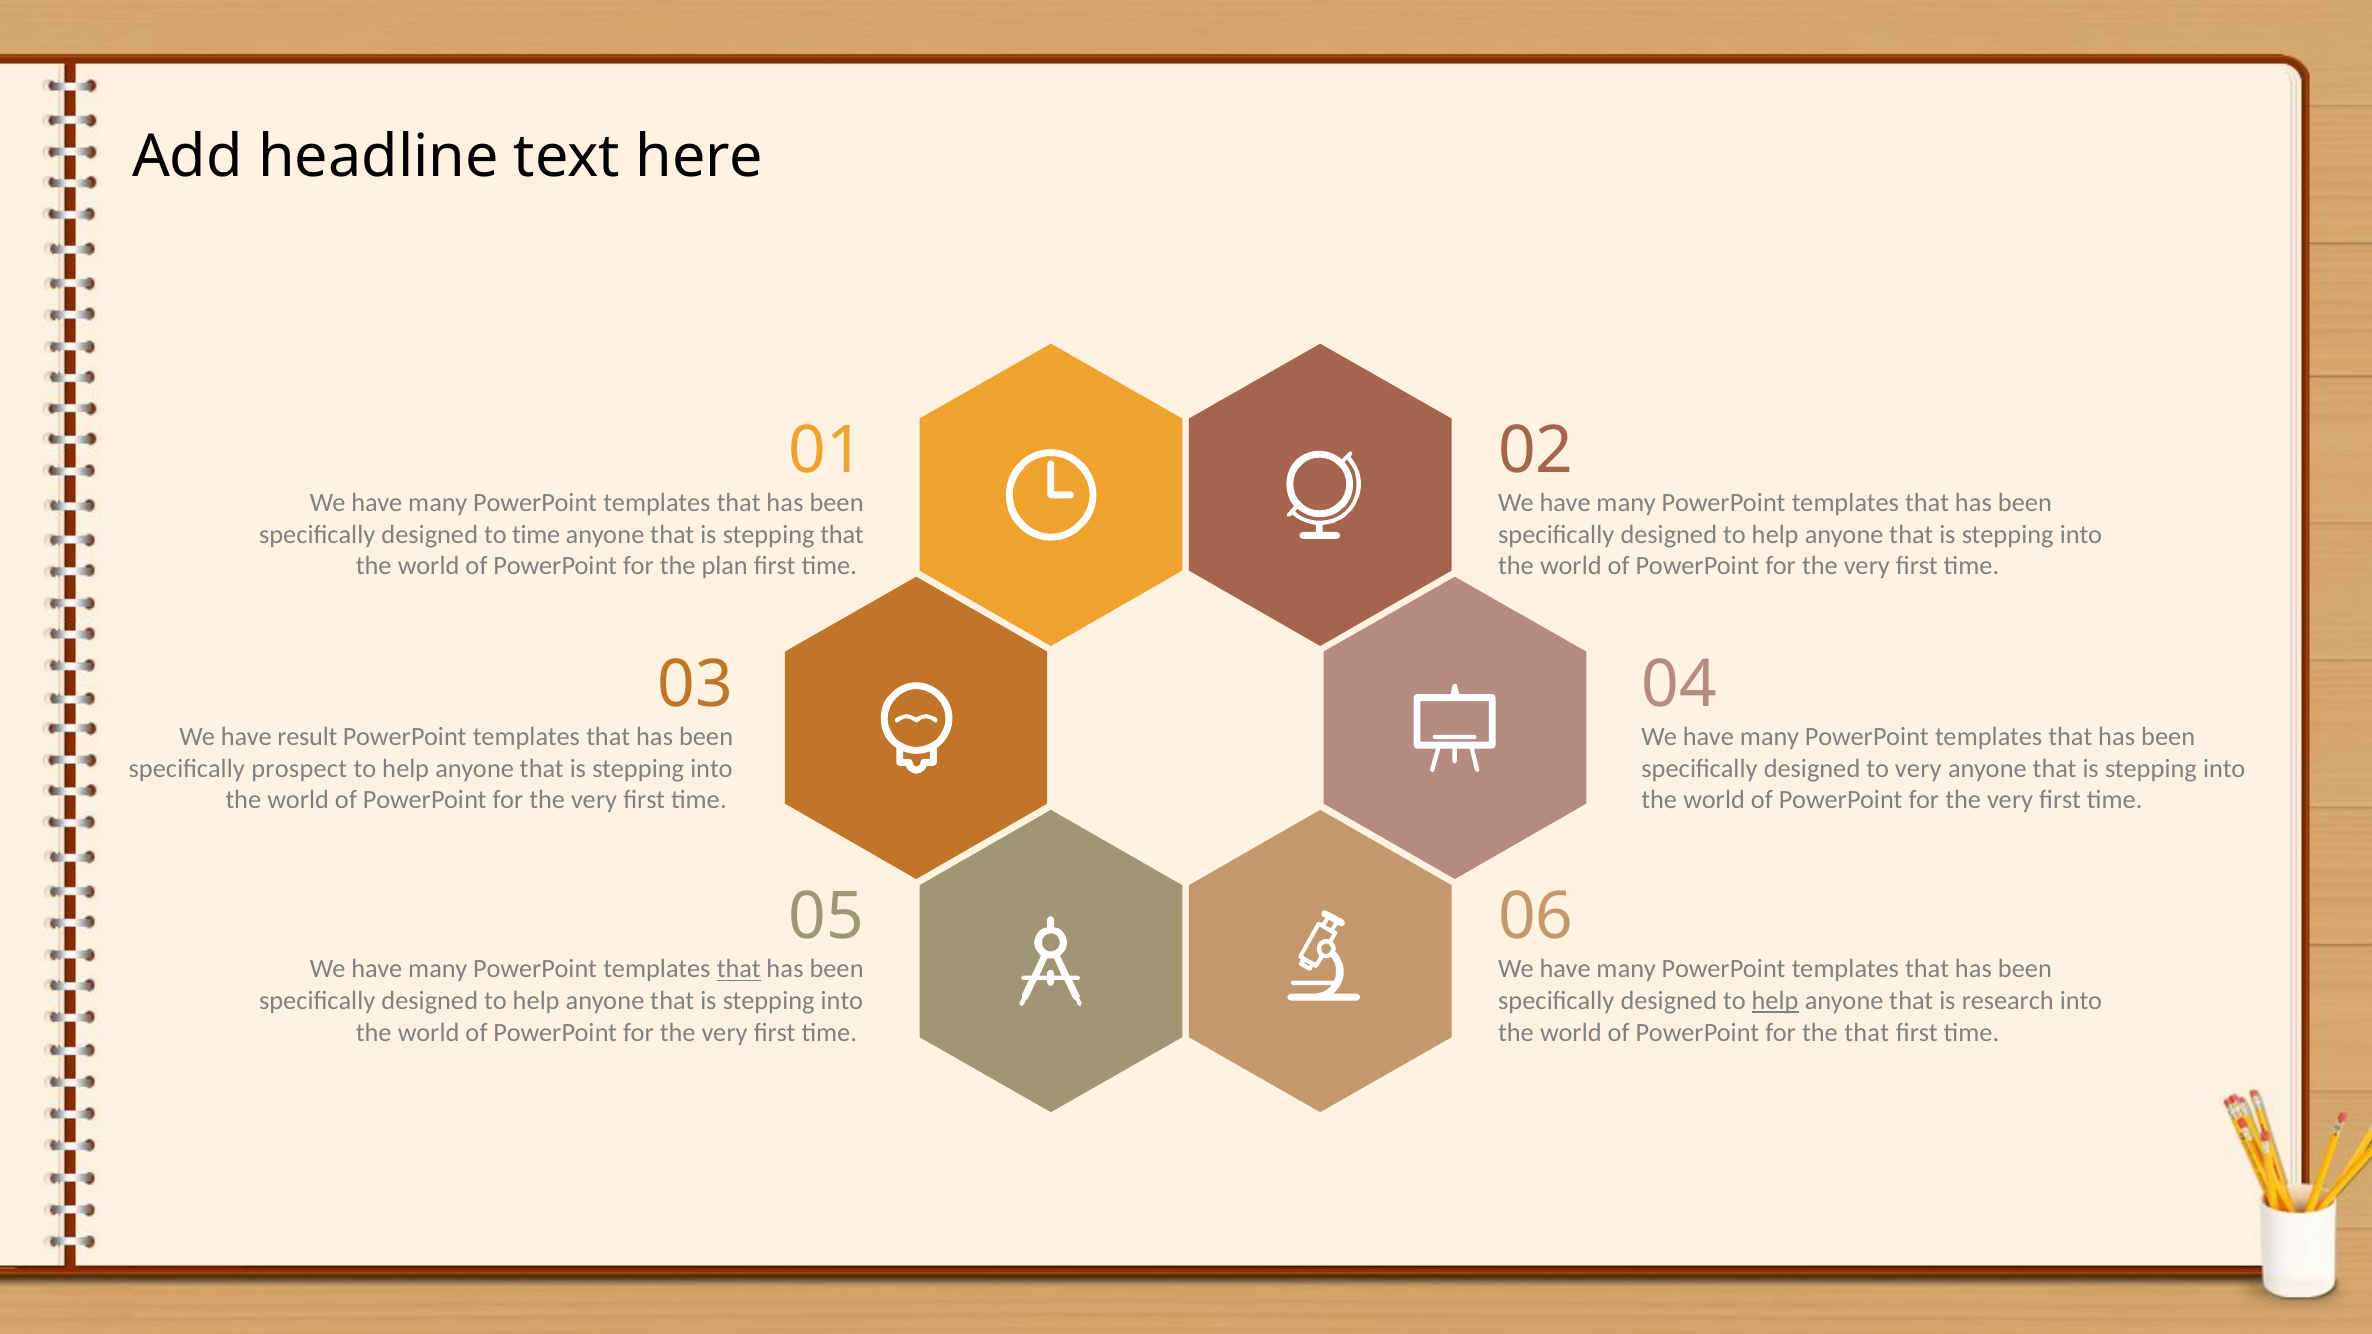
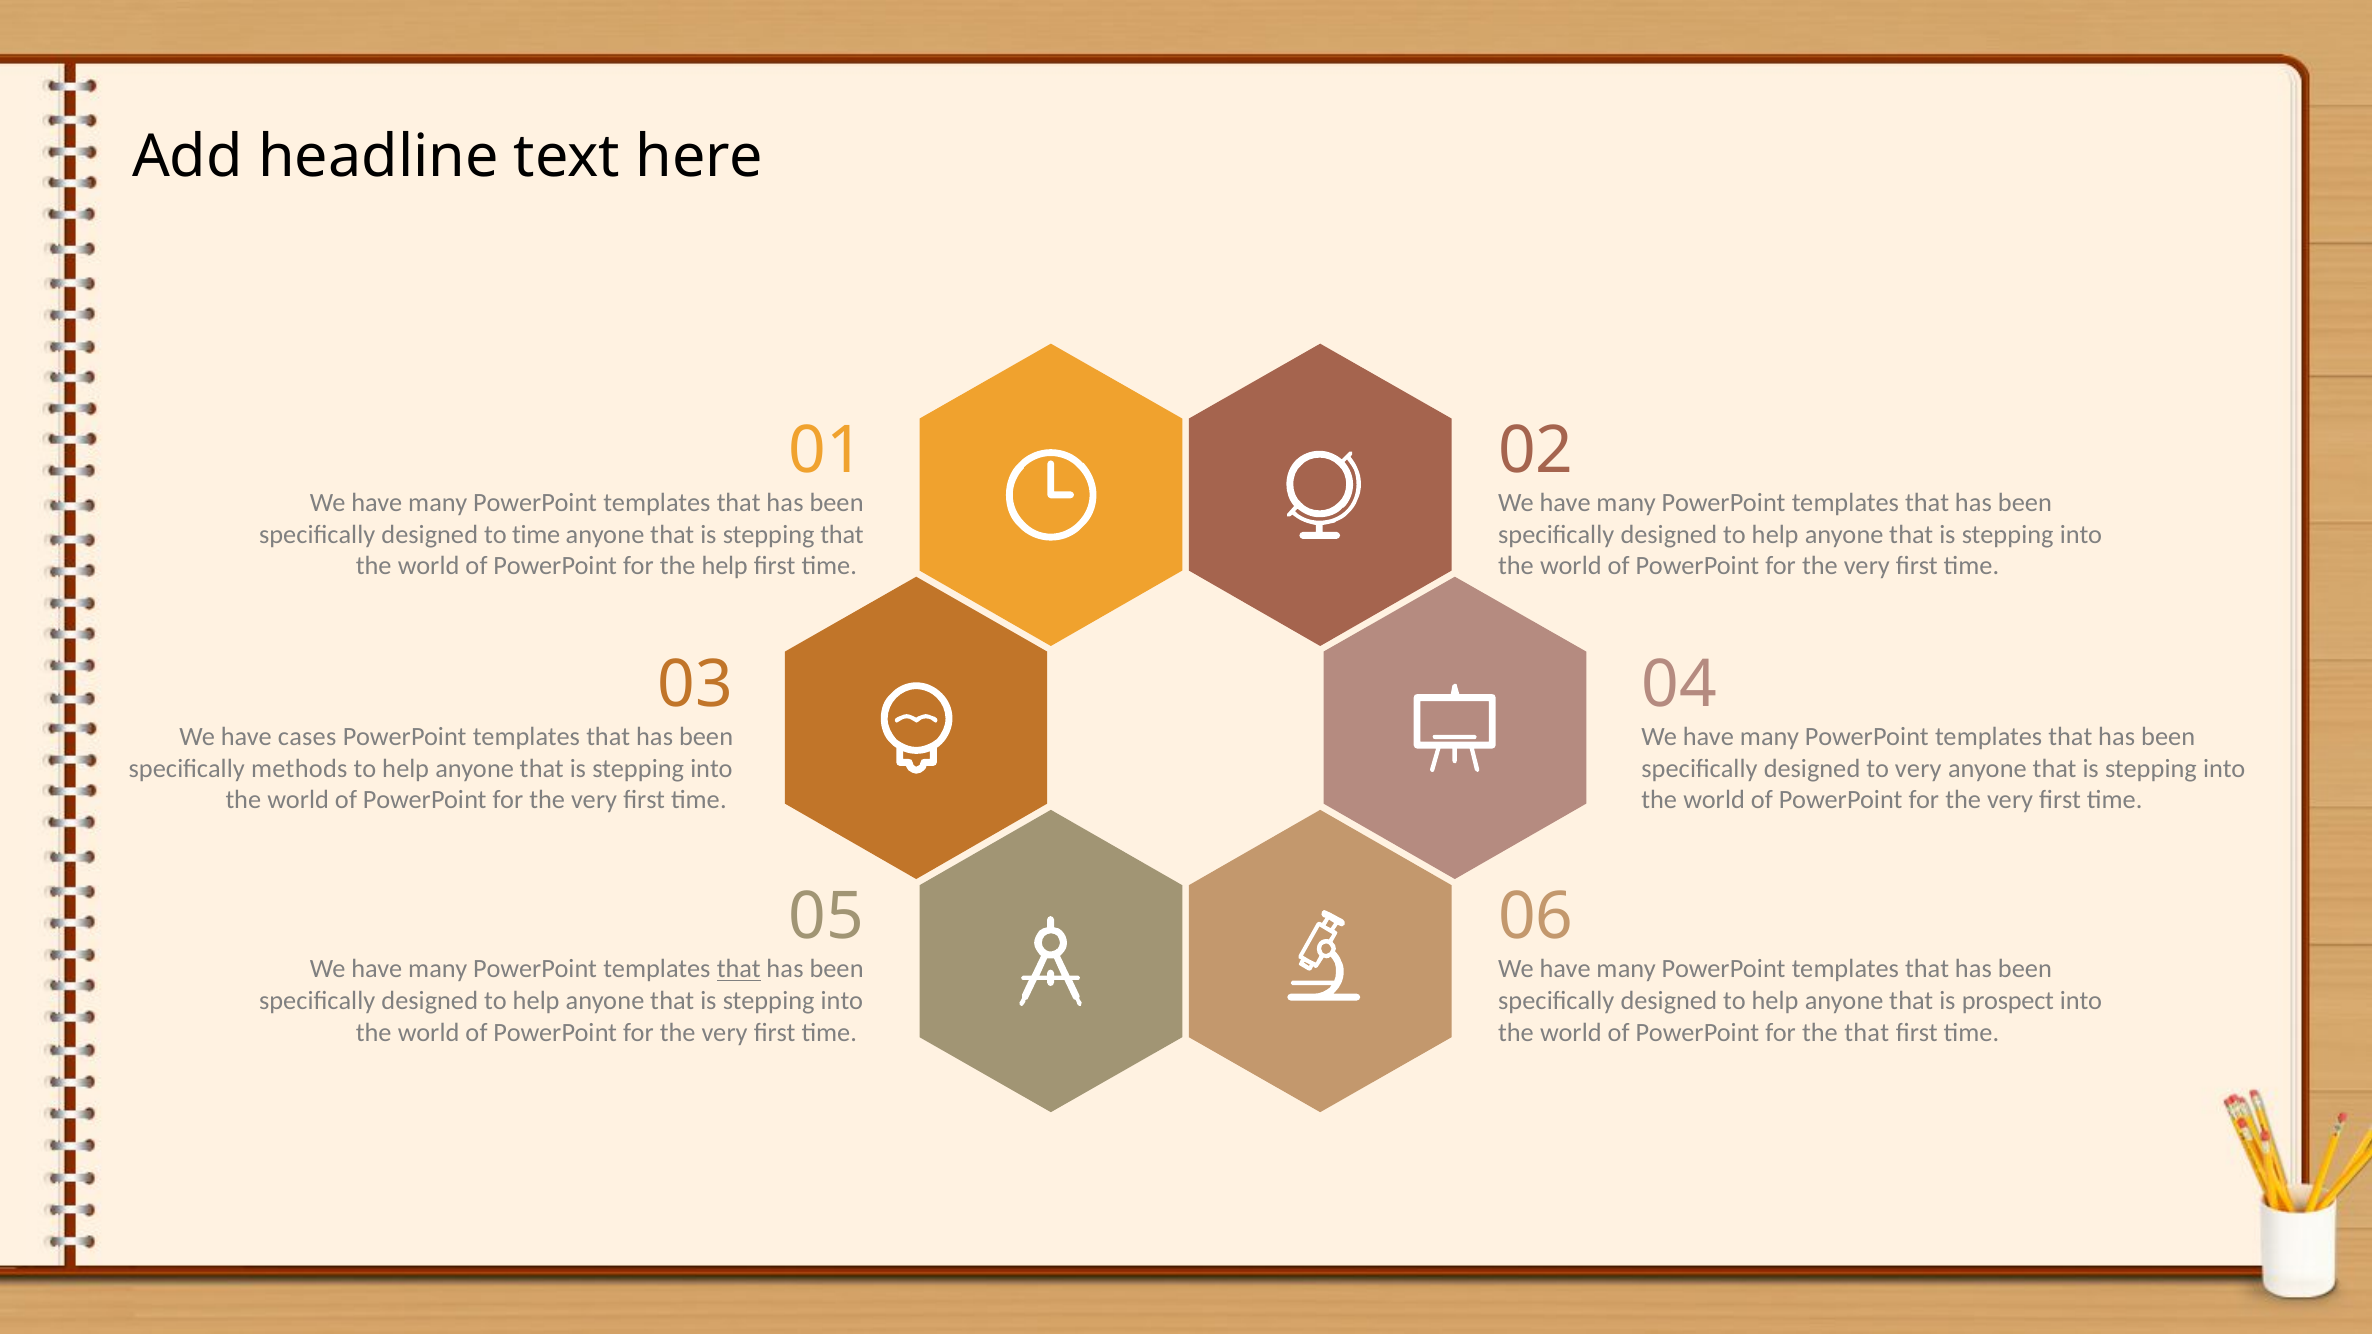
the plan: plan -> help
result: result -> cases
prospect: prospect -> methods
help at (1775, 1001) underline: present -> none
research: research -> prospect
